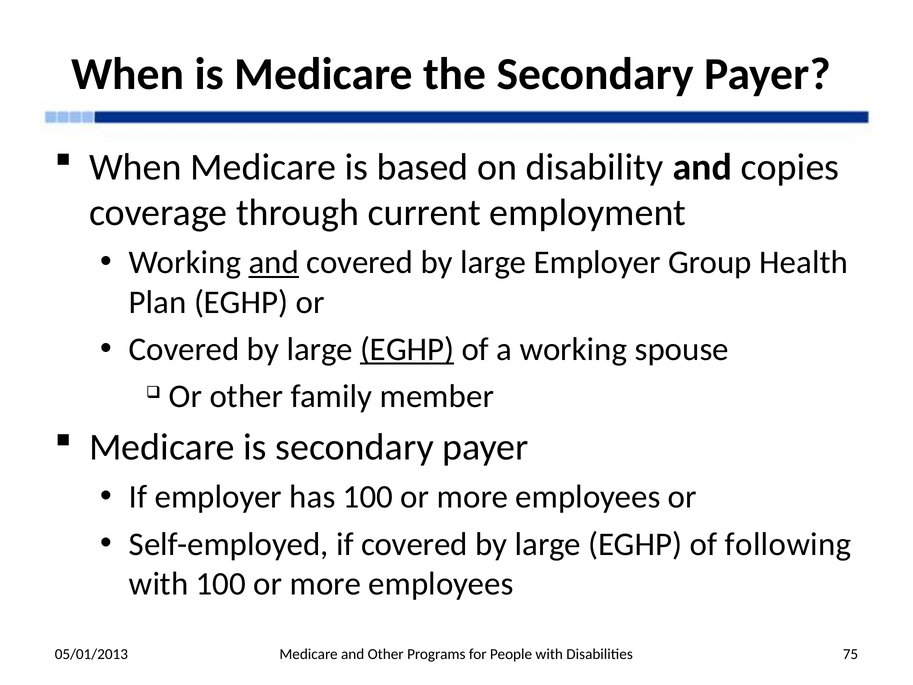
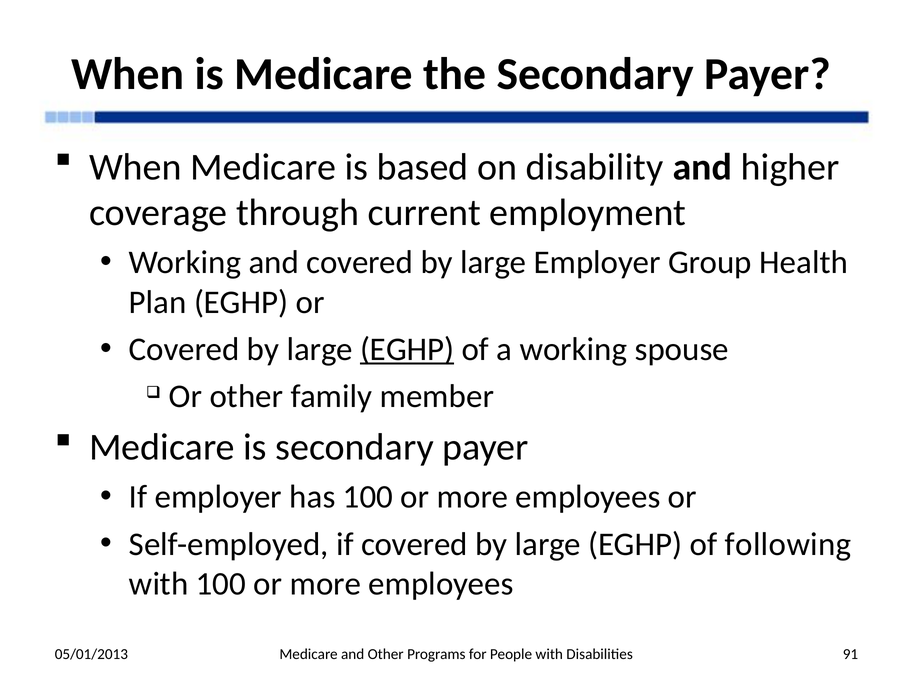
copies: copies -> higher
and at (274, 263) underline: present -> none
75: 75 -> 91
